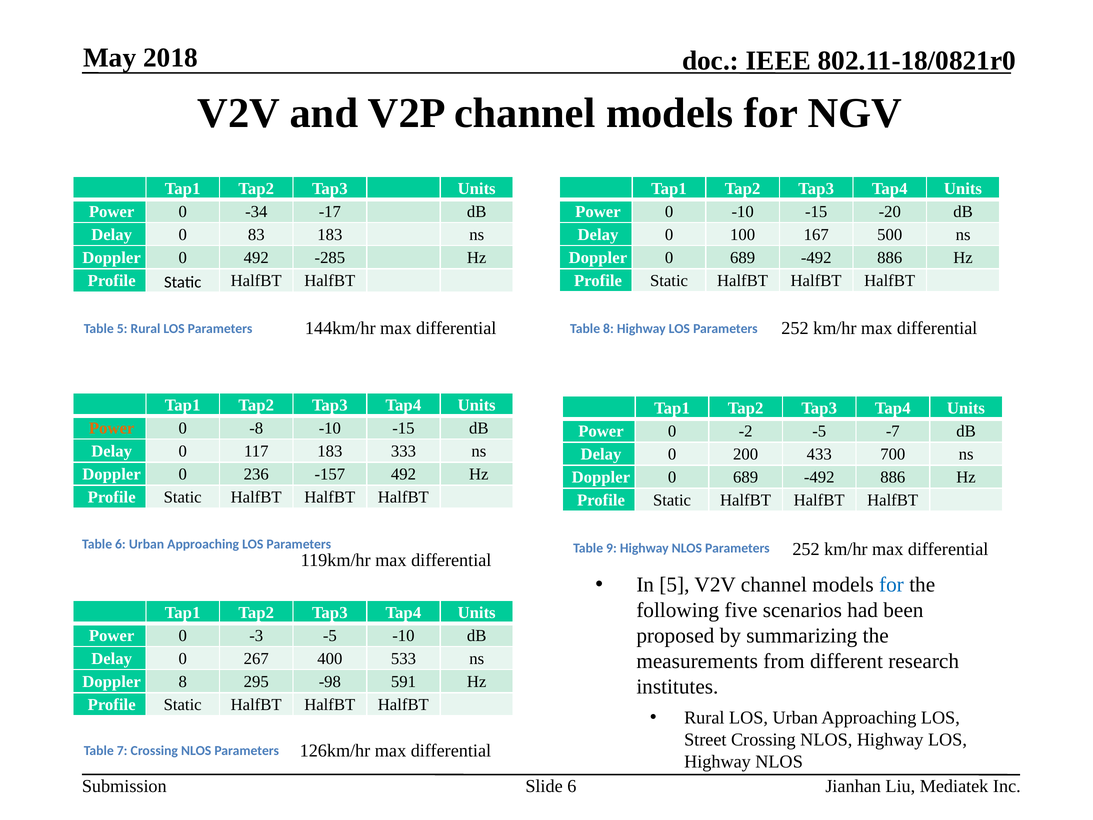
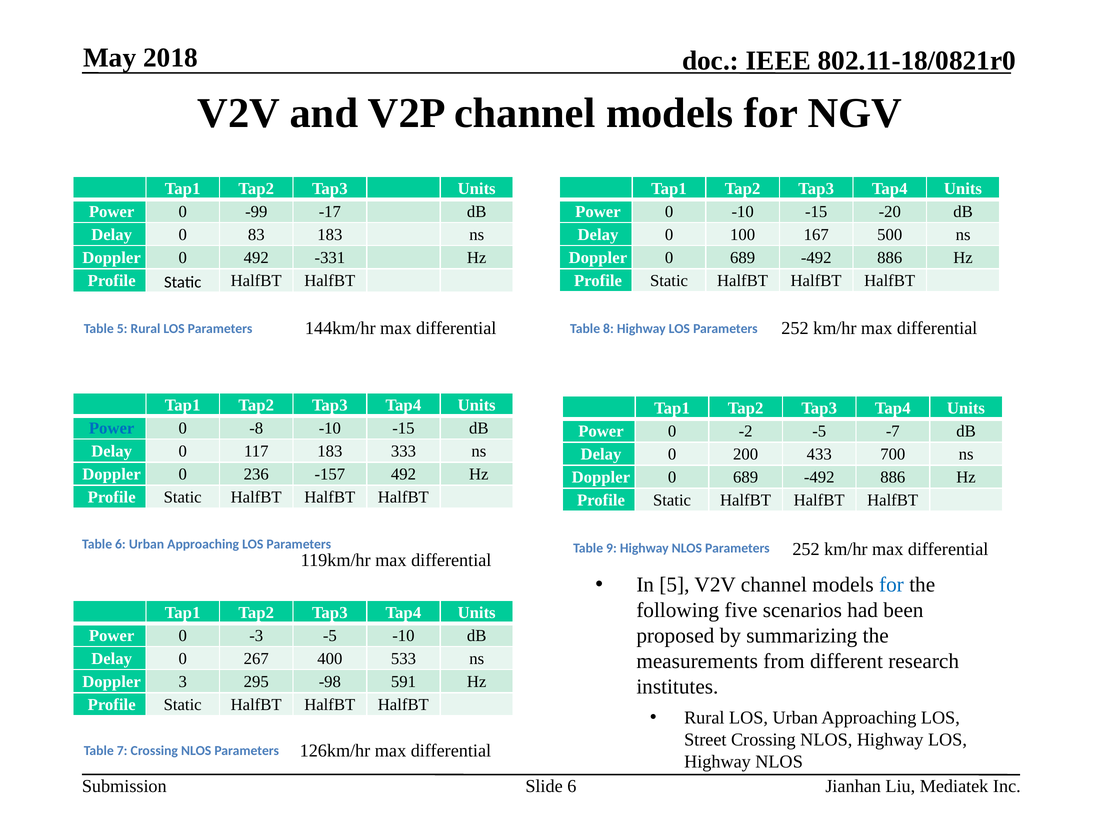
-34: -34 -> -99
-285: -285 -> -331
Power at (112, 428) colour: orange -> blue
Doppler 8: 8 -> 3
